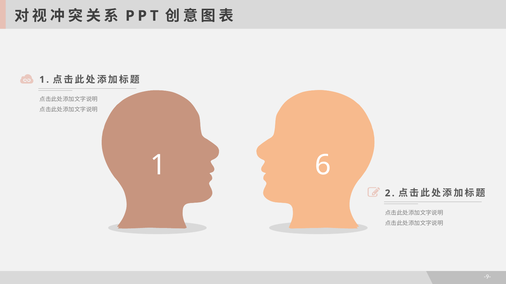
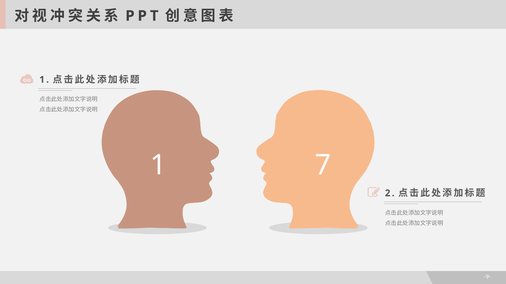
6: 6 -> 7
